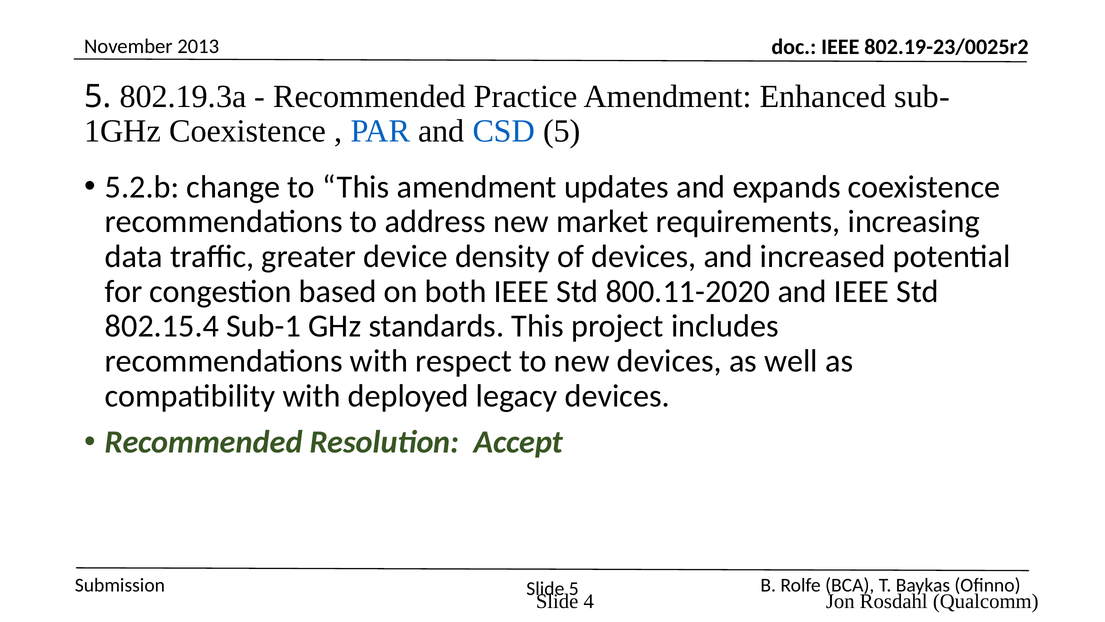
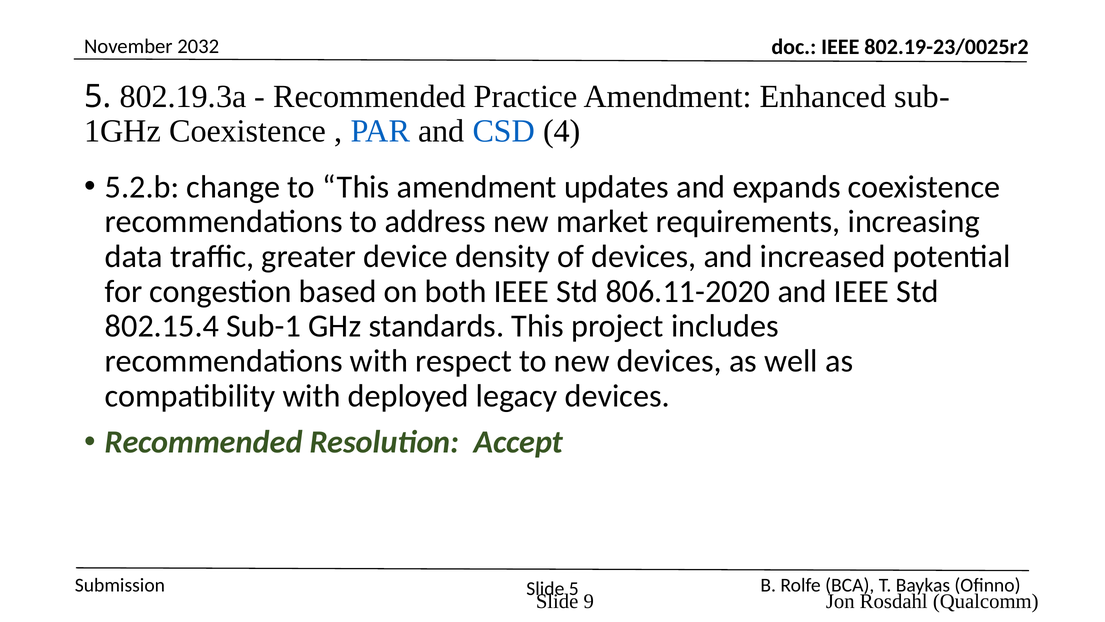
2013: 2013 -> 2032
CSD 5: 5 -> 4
800.11-2020: 800.11-2020 -> 806.11-2020
4: 4 -> 9
